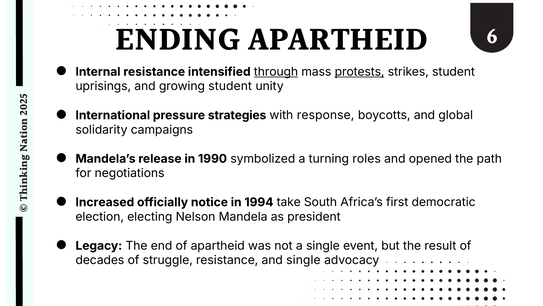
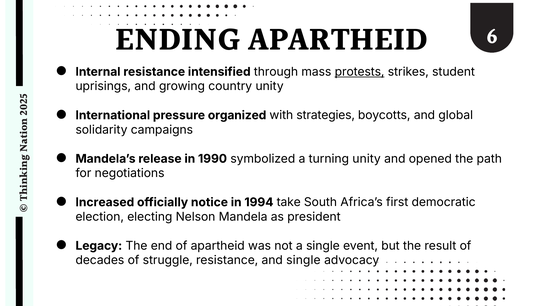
through underline: present -> none
growing student: student -> country
strategies: strategies -> organized
response: response -> strategies
turning roles: roles -> unity
